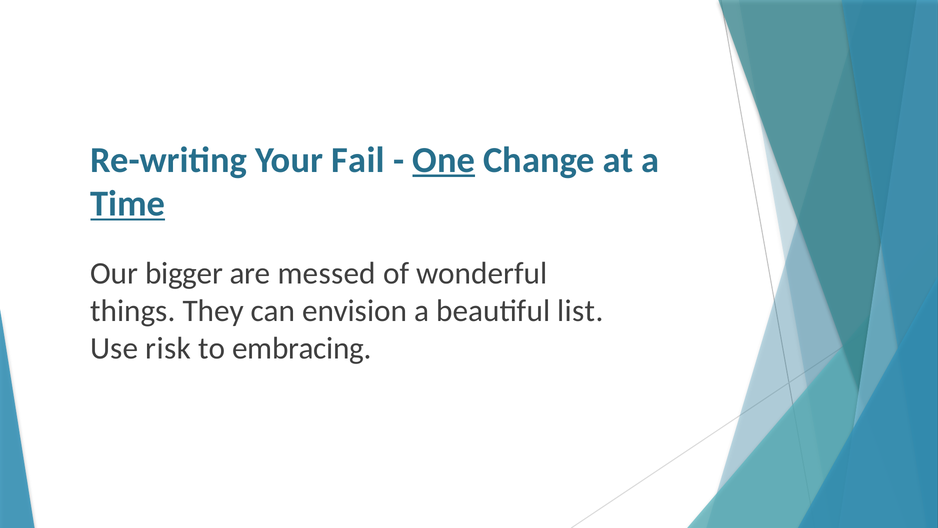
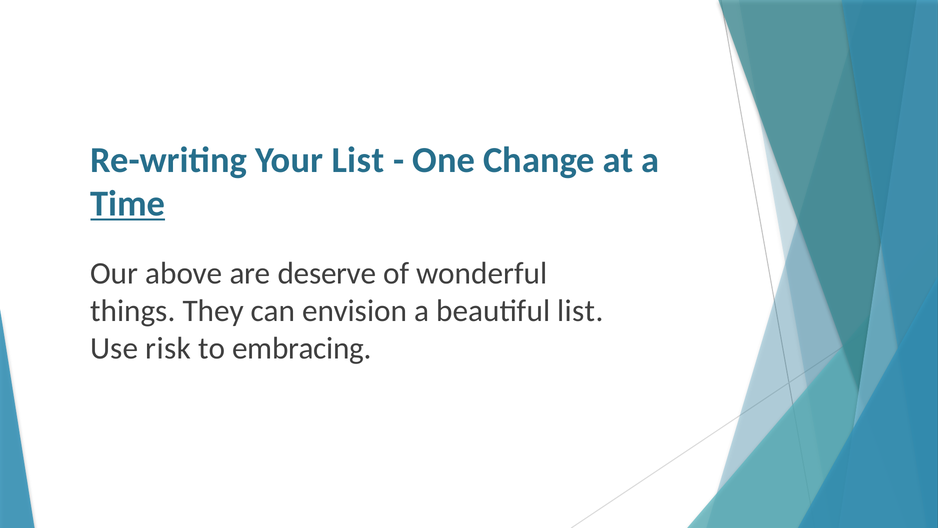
Your Fail: Fail -> List
One underline: present -> none
bigger: bigger -> above
messed: messed -> deserve
